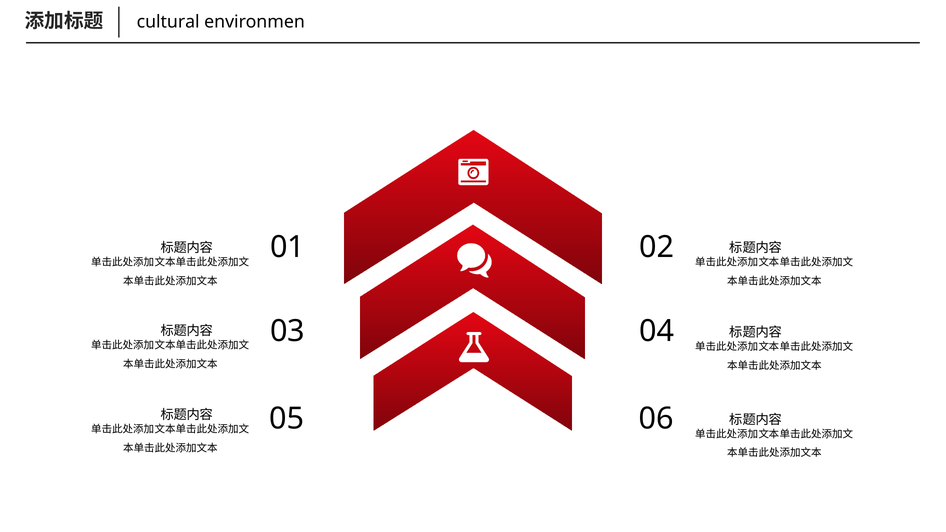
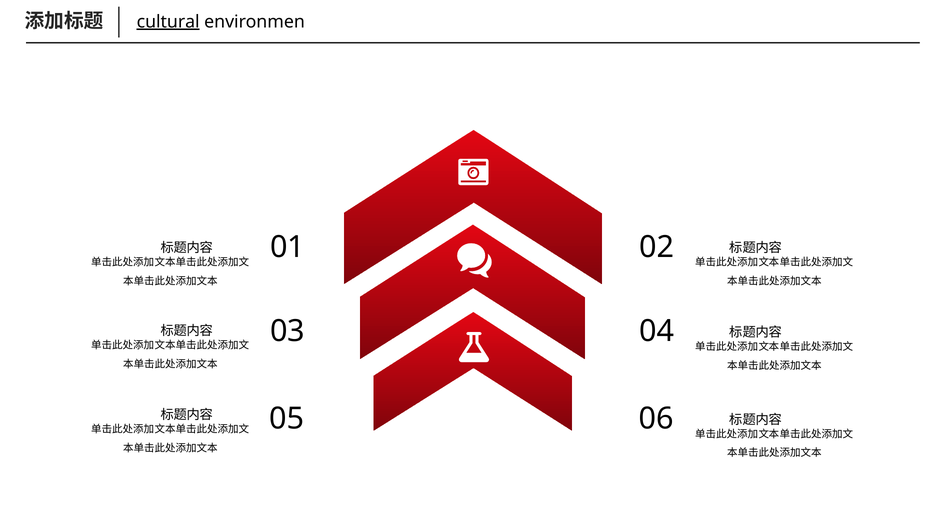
cultural underline: none -> present
